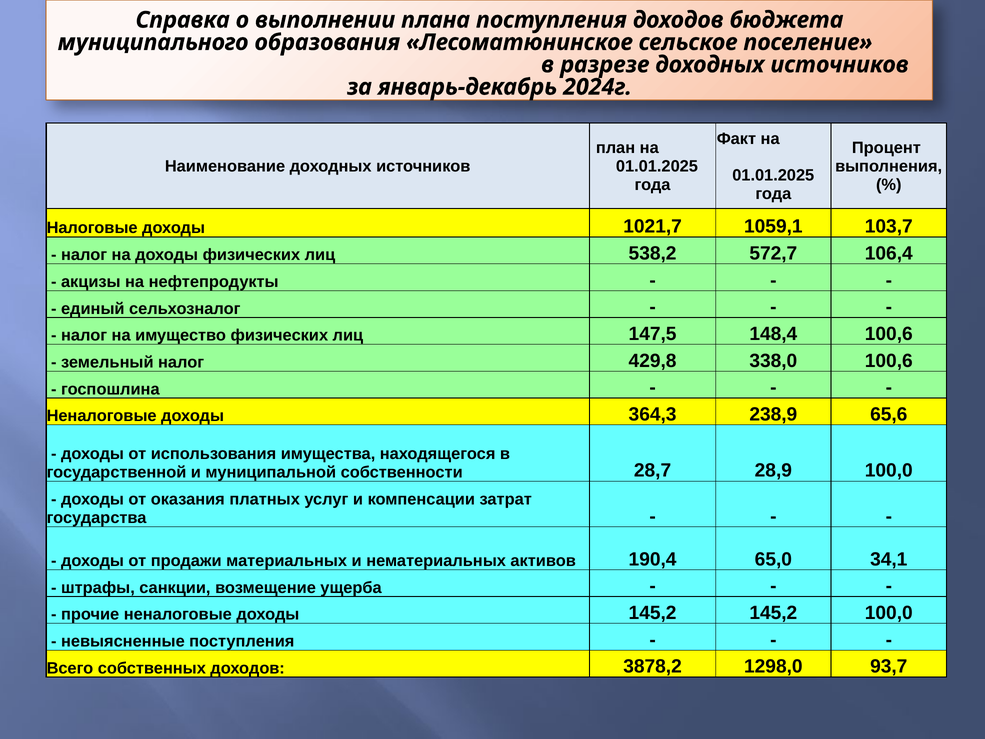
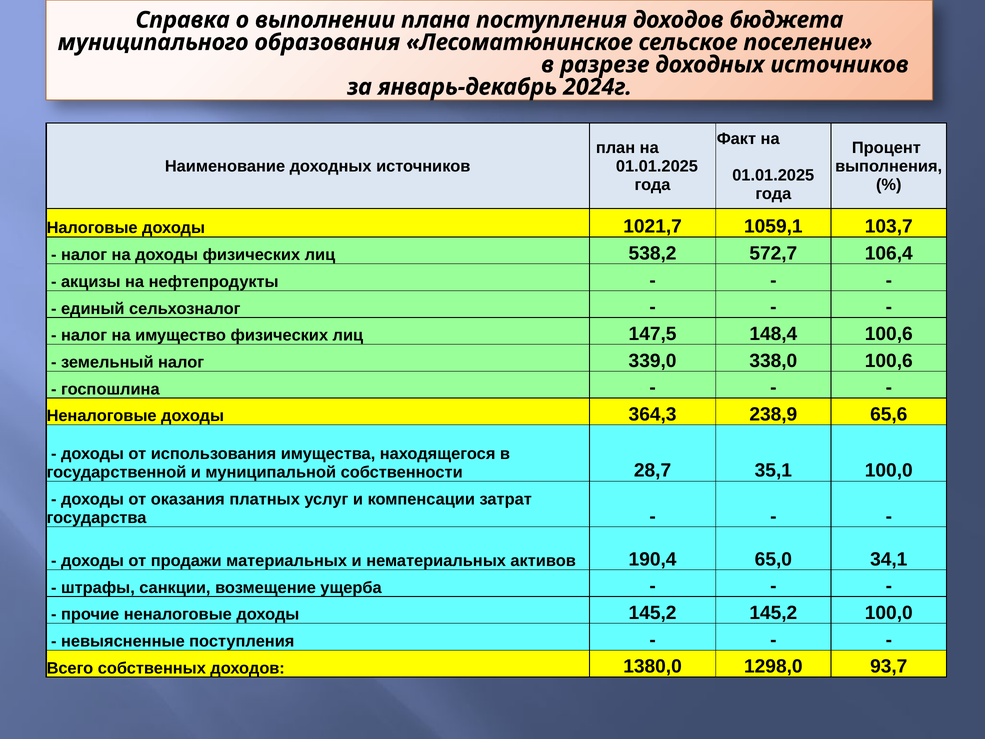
429,8: 429,8 -> 339,0
28,9: 28,9 -> 35,1
3878,2: 3878,2 -> 1380,0
